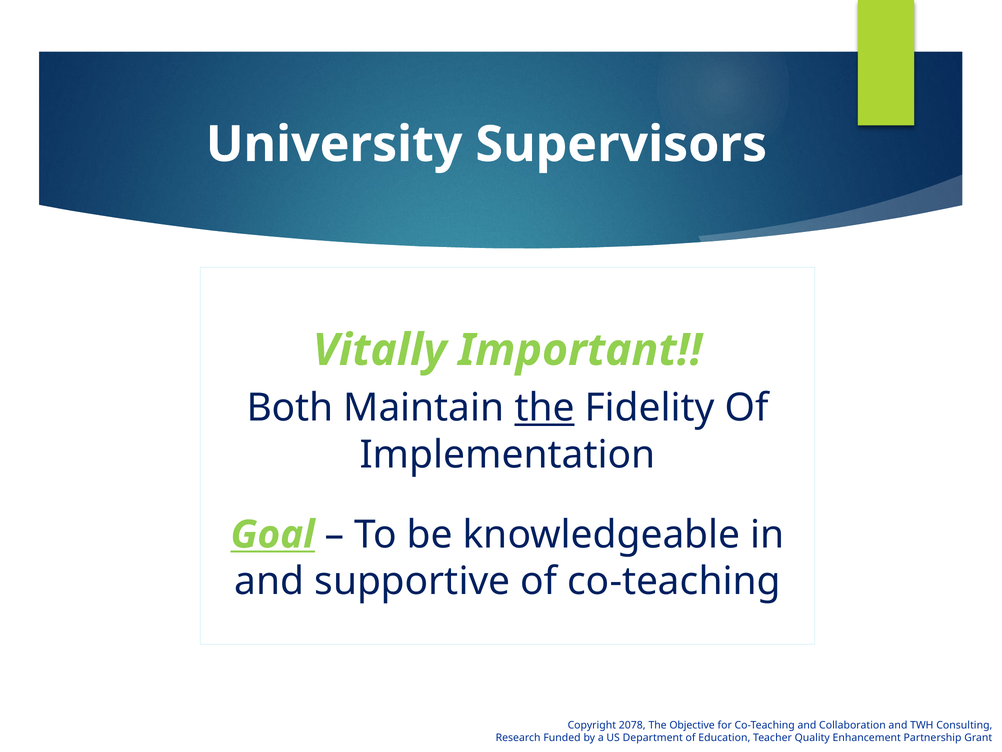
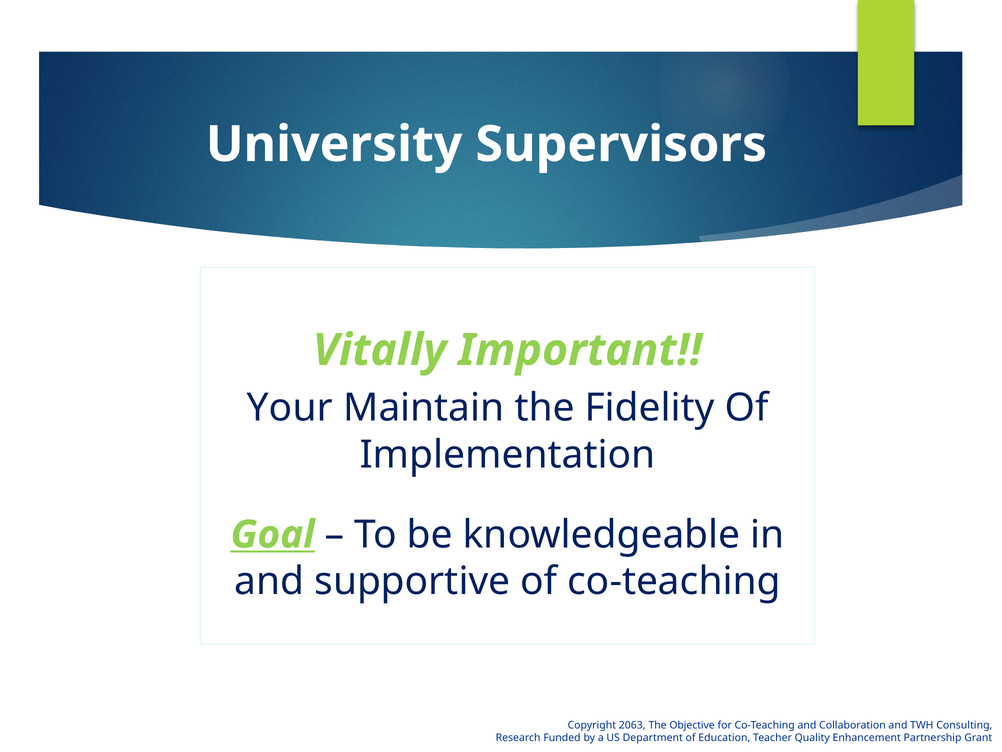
Both: Both -> Your
the at (545, 408) underline: present -> none
2078: 2078 -> 2063
